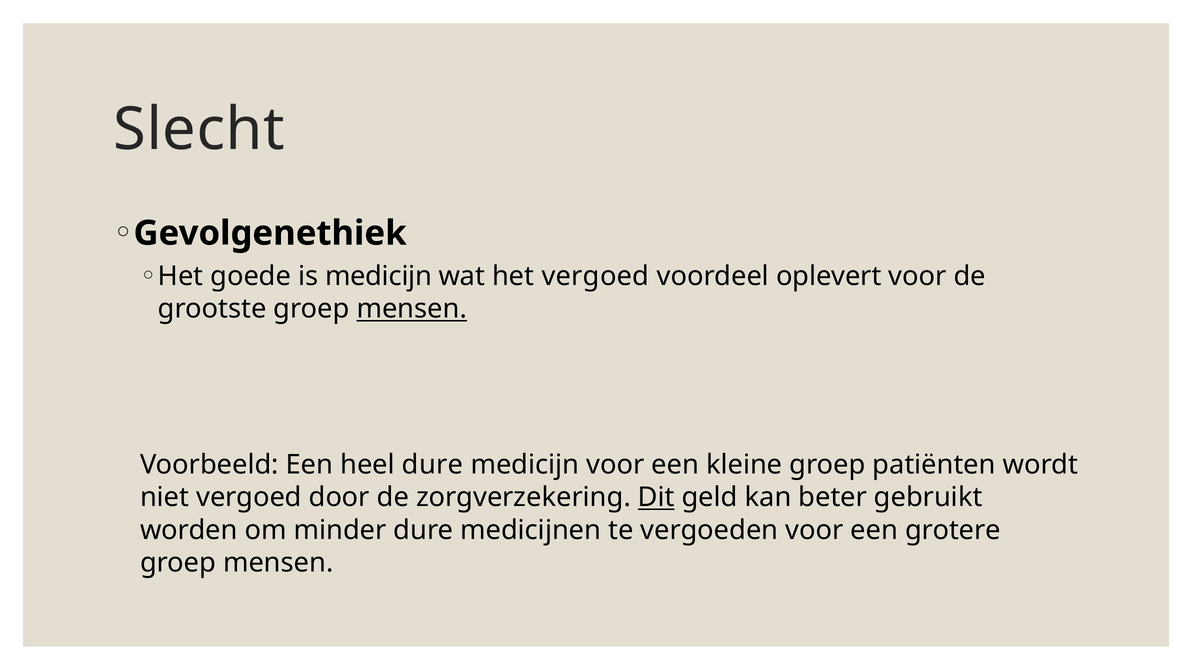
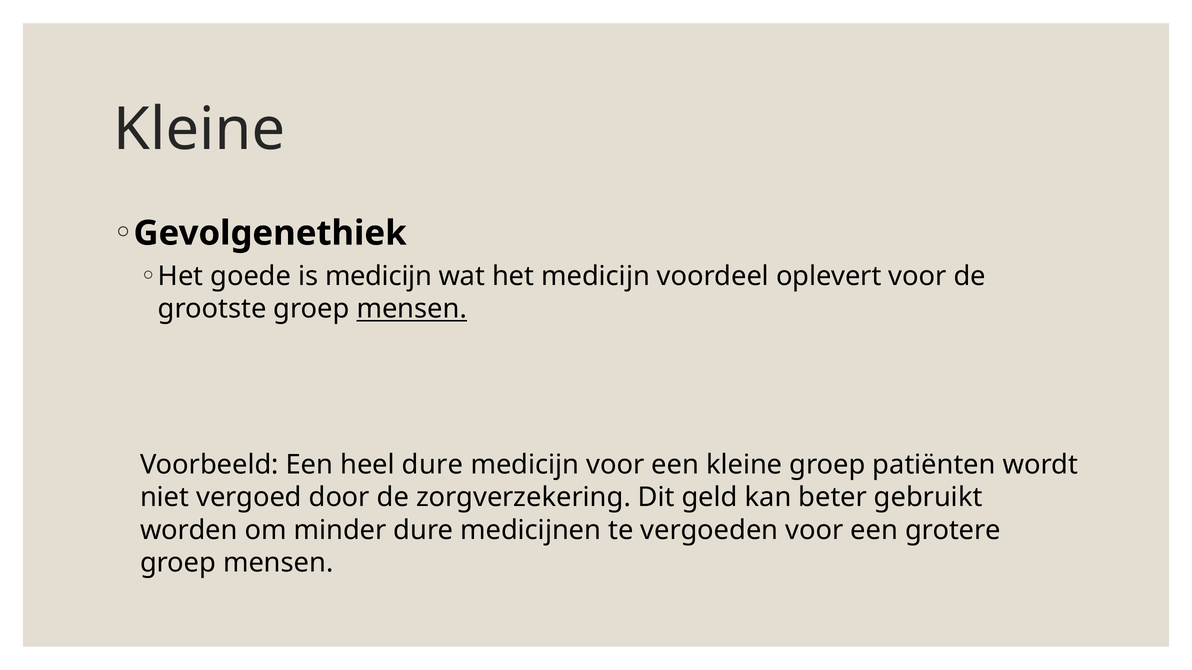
Slecht at (199, 129): Slecht -> Kleine
het vergoed: vergoed -> medicijn
Dit underline: present -> none
